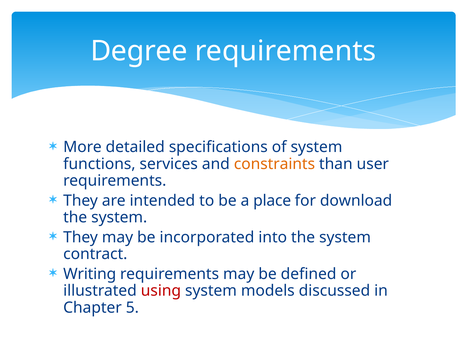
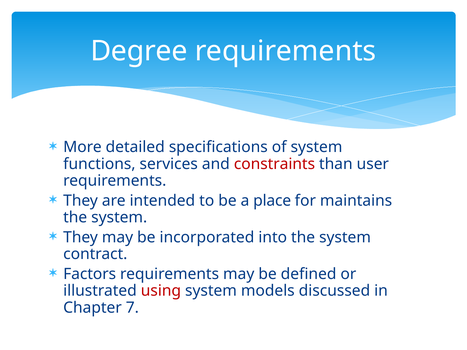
constraints colour: orange -> red
download: download -> maintains
Writing: Writing -> Factors
5: 5 -> 7
